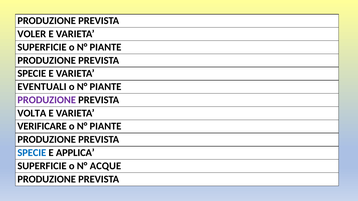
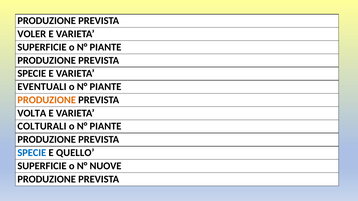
PRODUZIONE at (47, 100) colour: purple -> orange
VERIFICARE: VERIFICARE -> COLTURALI
APPLICA: APPLICA -> QUELLO
ACQUE: ACQUE -> NUOVE
